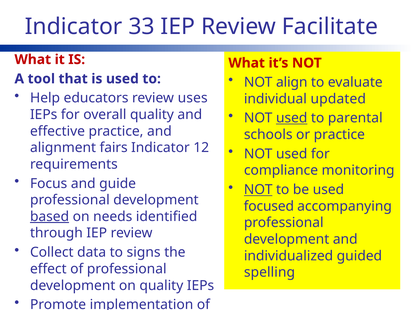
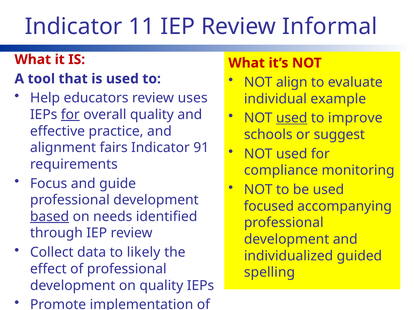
33: 33 -> 11
Facilitate: Facilitate -> Informal
updated: updated -> example
for at (70, 115) underline: none -> present
parental: parental -> improve
or practice: practice -> suggest
12: 12 -> 91
NOT at (258, 190) underline: present -> none
signs: signs -> likely
